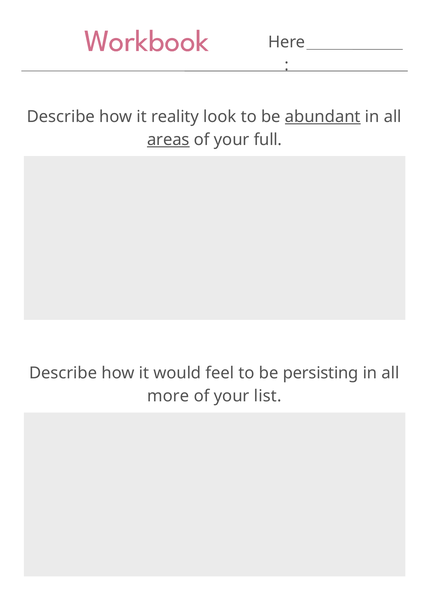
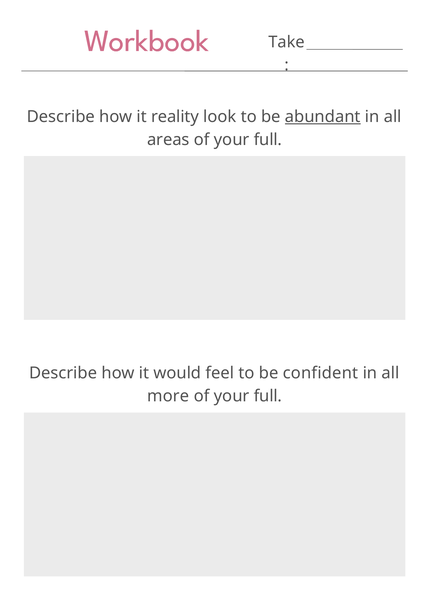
Here: Here -> Take
areas underline: present -> none
persisting: persisting -> confident
list at (268, 397): list -> full
